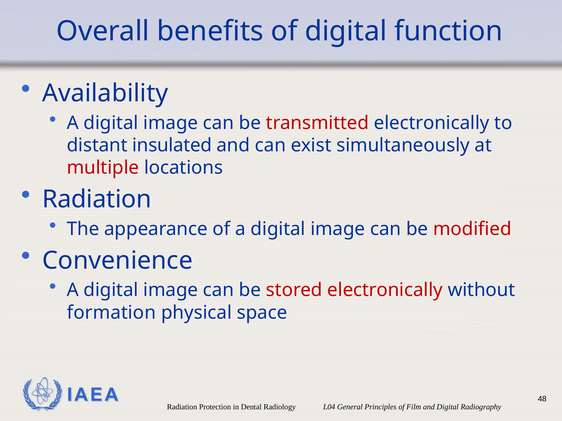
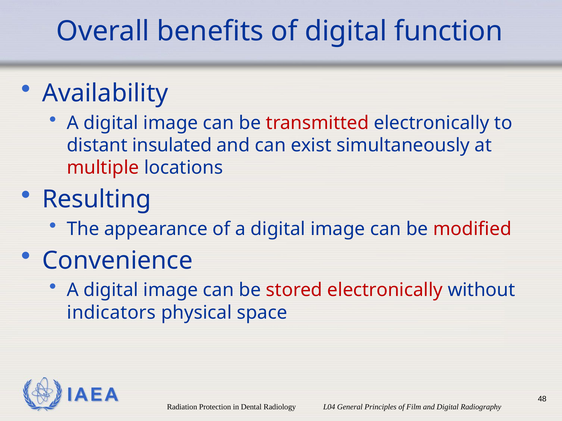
Radiation at (97, 200): Radiation -> Resulting
formation: formation -> indicators
